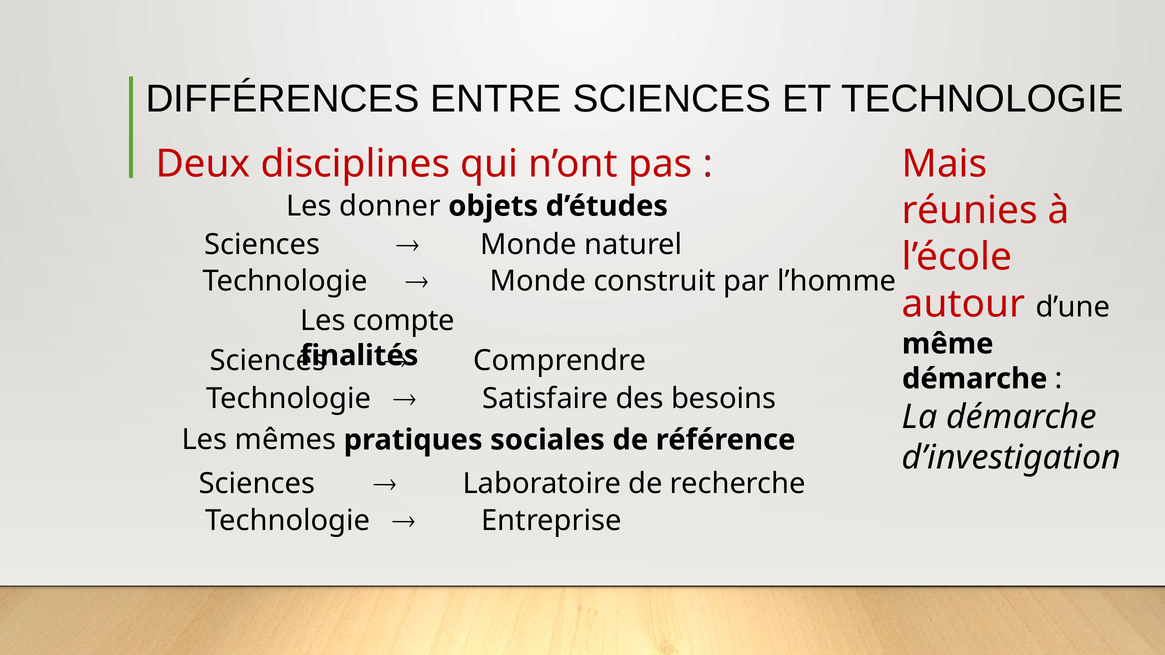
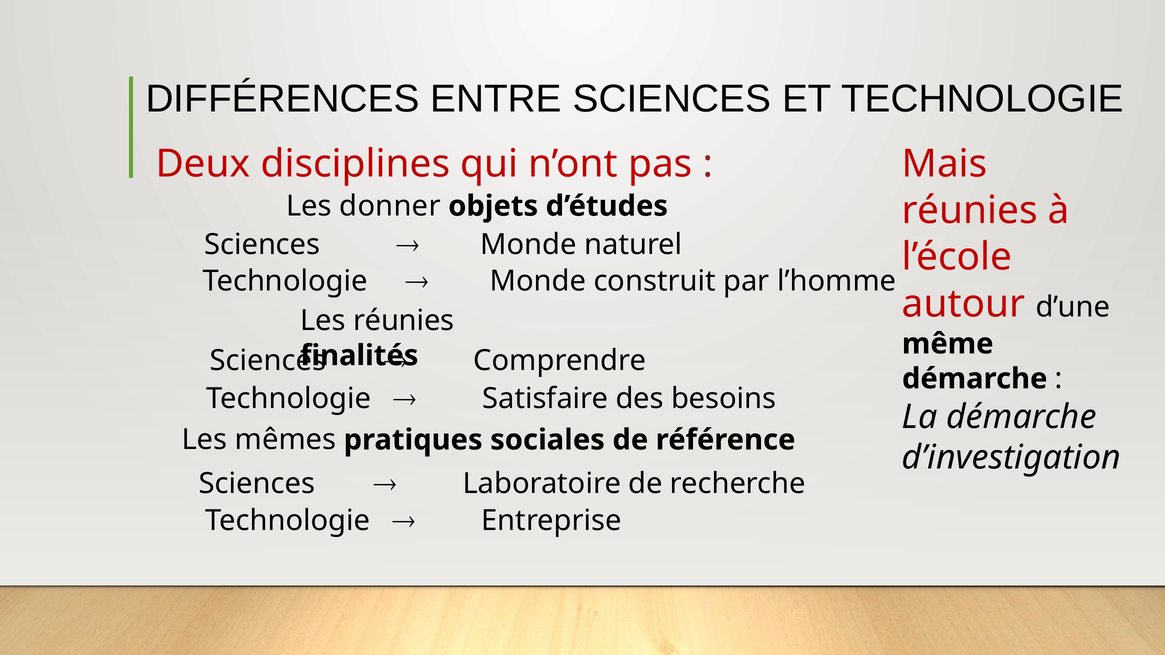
Les compte: compte -> réunies
